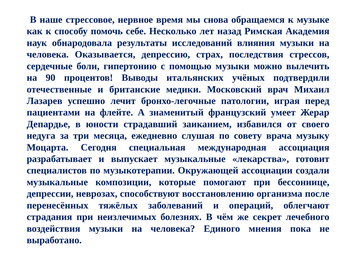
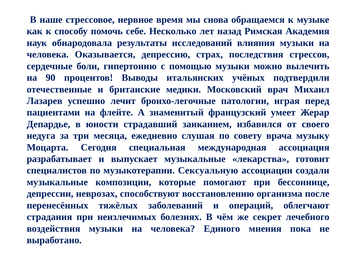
Окружающей: Окружающей -> Сексуальную
